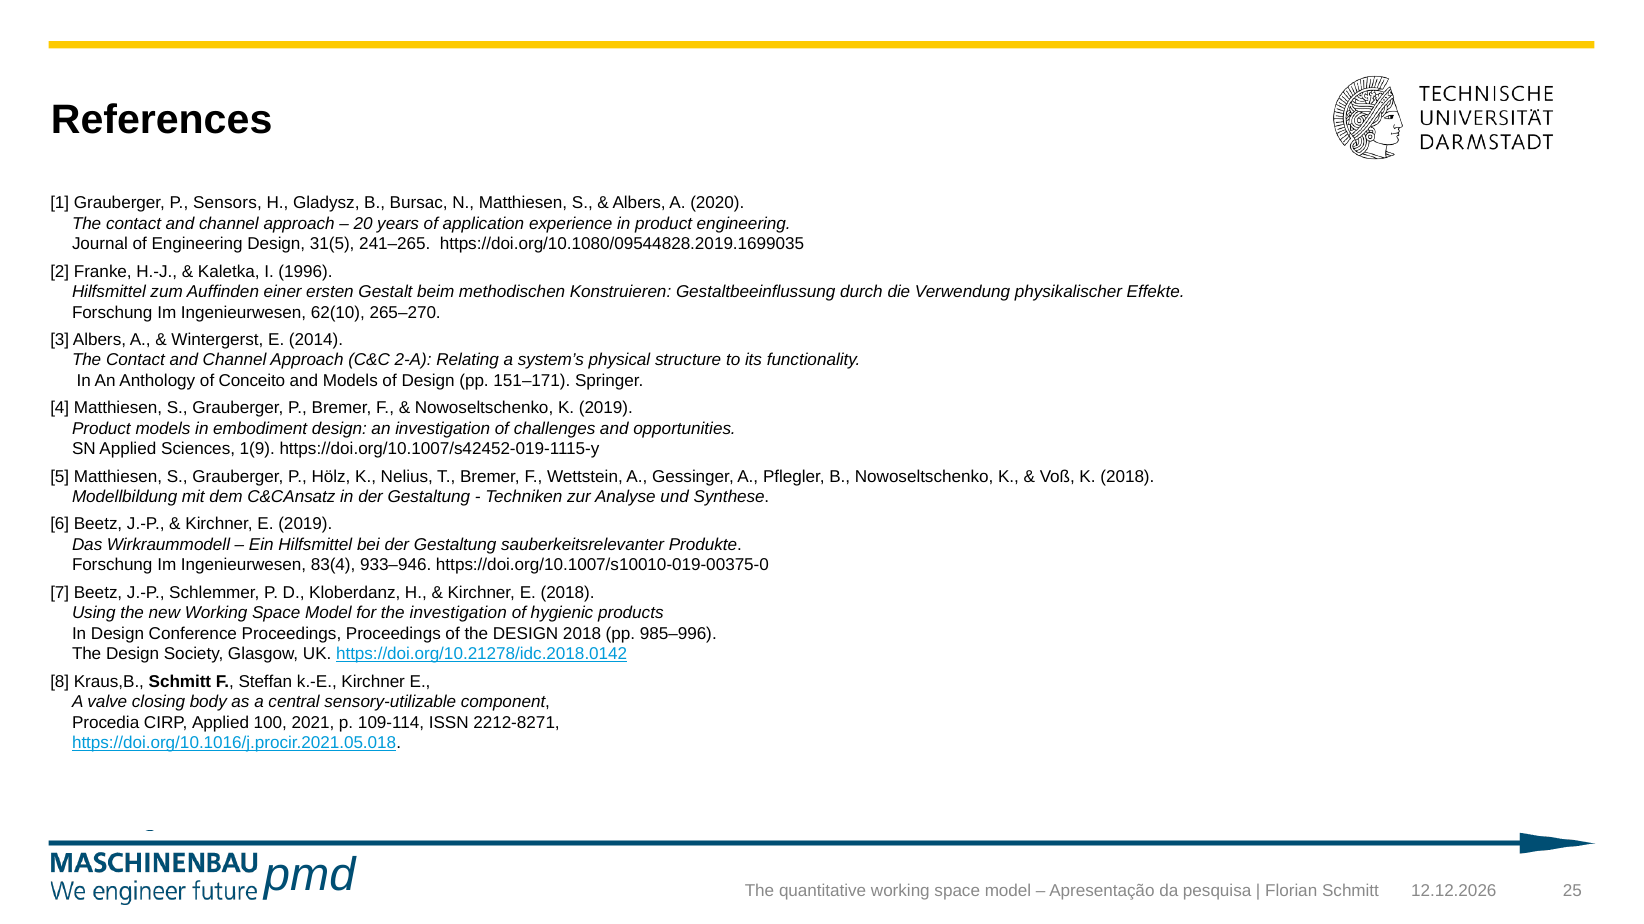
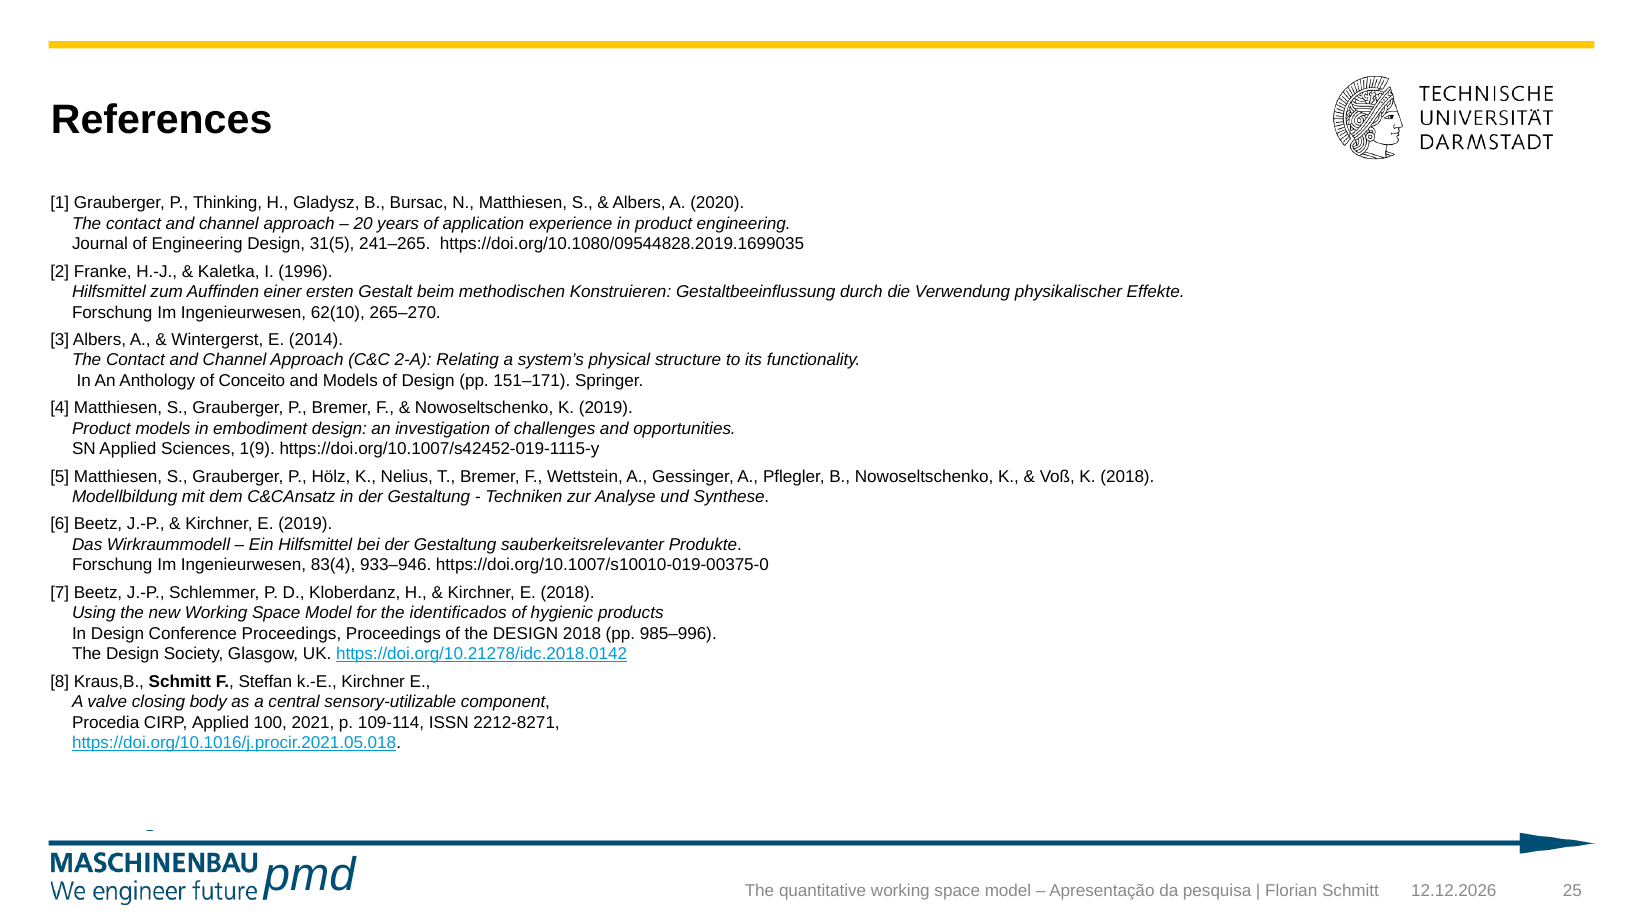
Sensors: Sensors -> Thinking
the investigation: investigation -> identificados
